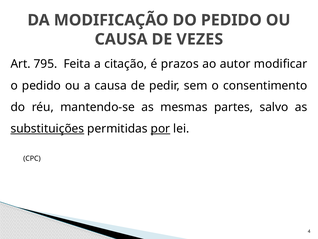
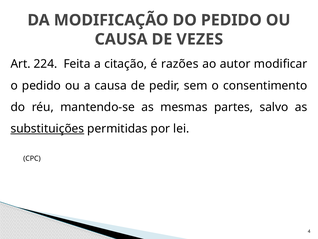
795: 795 -> 224
prazos: prazos -> razões
por underline: present -> none
